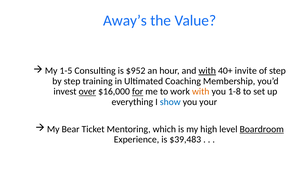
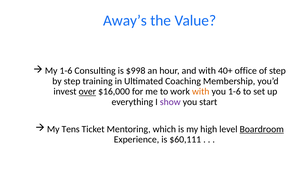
My 1-5: 1-5 -> 1-6
$952: $952 -> $998
with at (207, 71) underline: present -> none
invite: invite -> office
for underline: present -> none
you 1-8: 1-8 -> 1-6
show colour: blue -> purple
your: your -> start
Bear: Bear -> Tens
$39,483: $39,483 -> $60,111
